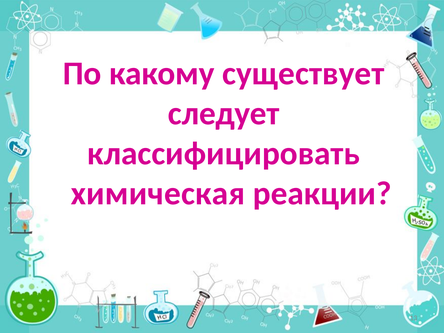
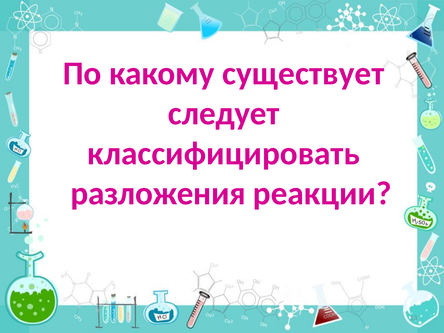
химическая: химическая -> разложения
